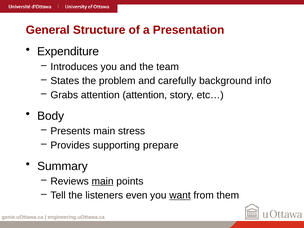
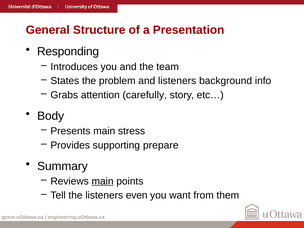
Expenditure: Expenditure -> Responding
and carefully: carefully -> listeners
attention attention: attention -> carefully
want underline: present -> none
